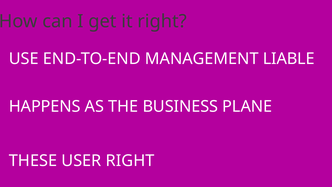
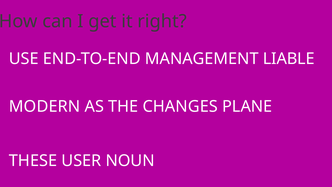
HAPPENS: HAPPENS -> MODERN
BUSINESS: BUSINESS -> CHANGES
USER RIGHT: RIGHT -> NOUN
